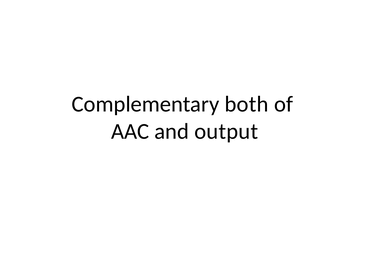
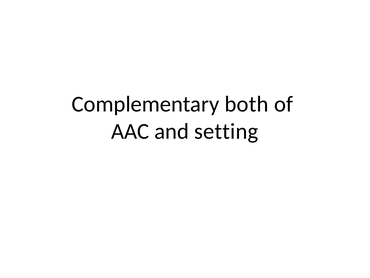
output: output -> setting
